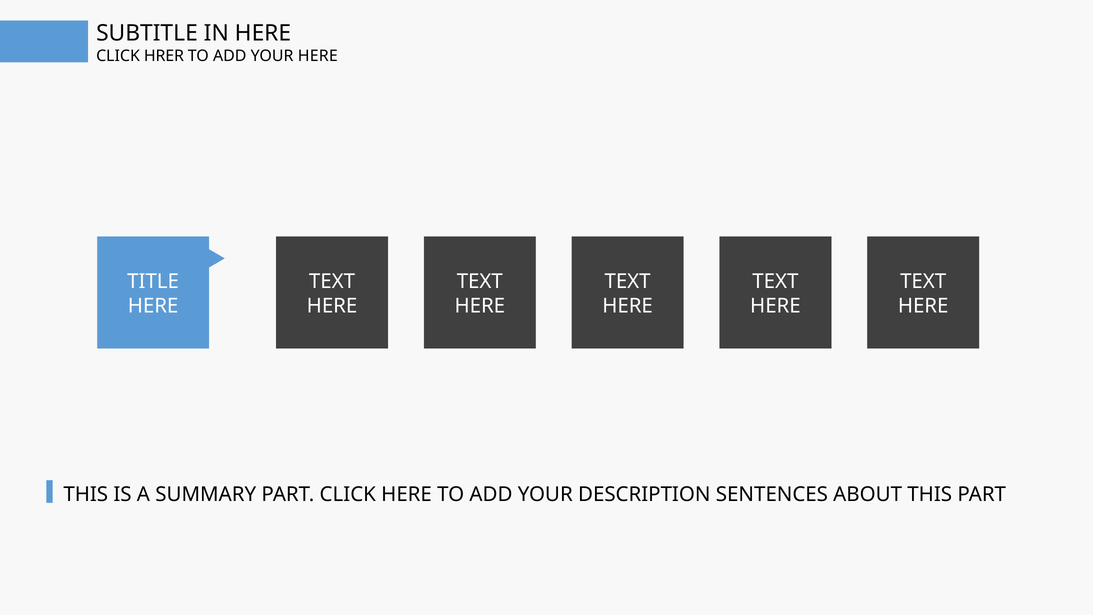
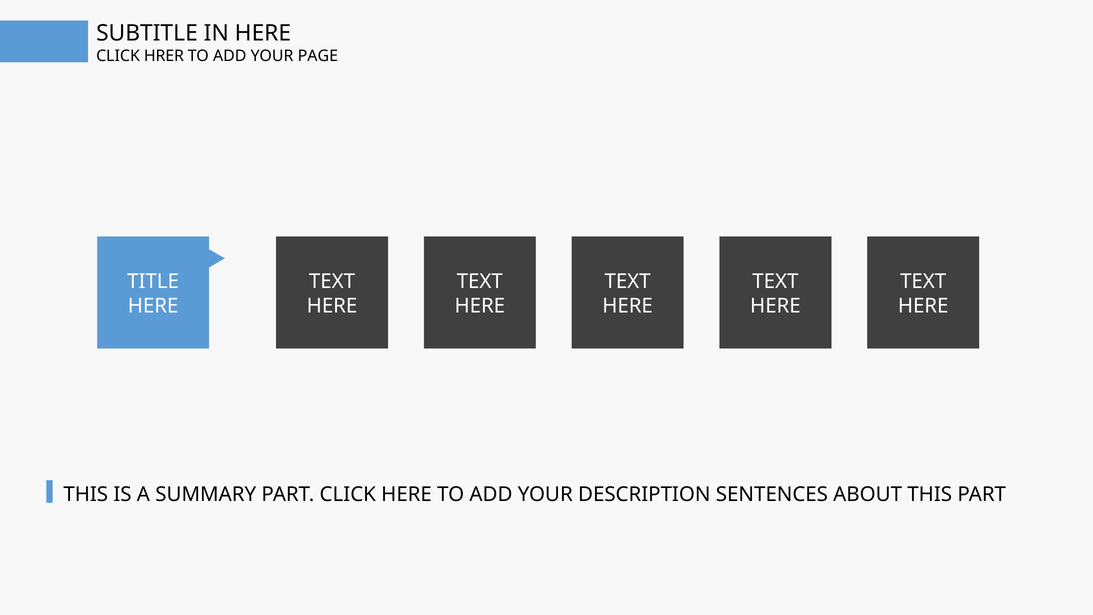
YOUR HERE: HERE -> PAGE
